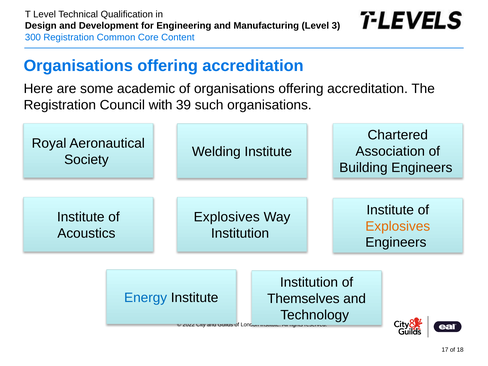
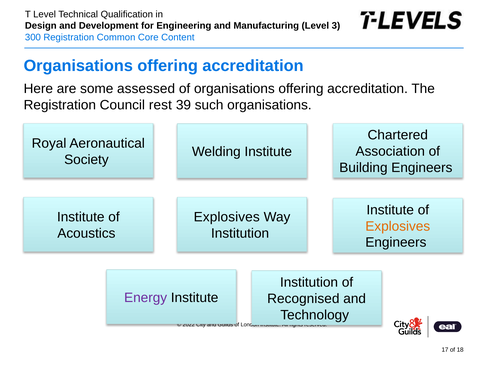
academic: academic -> assessed
with: with -> rest
Energy colour: blue -> purple
Themselves: Themselves -> Recognised
